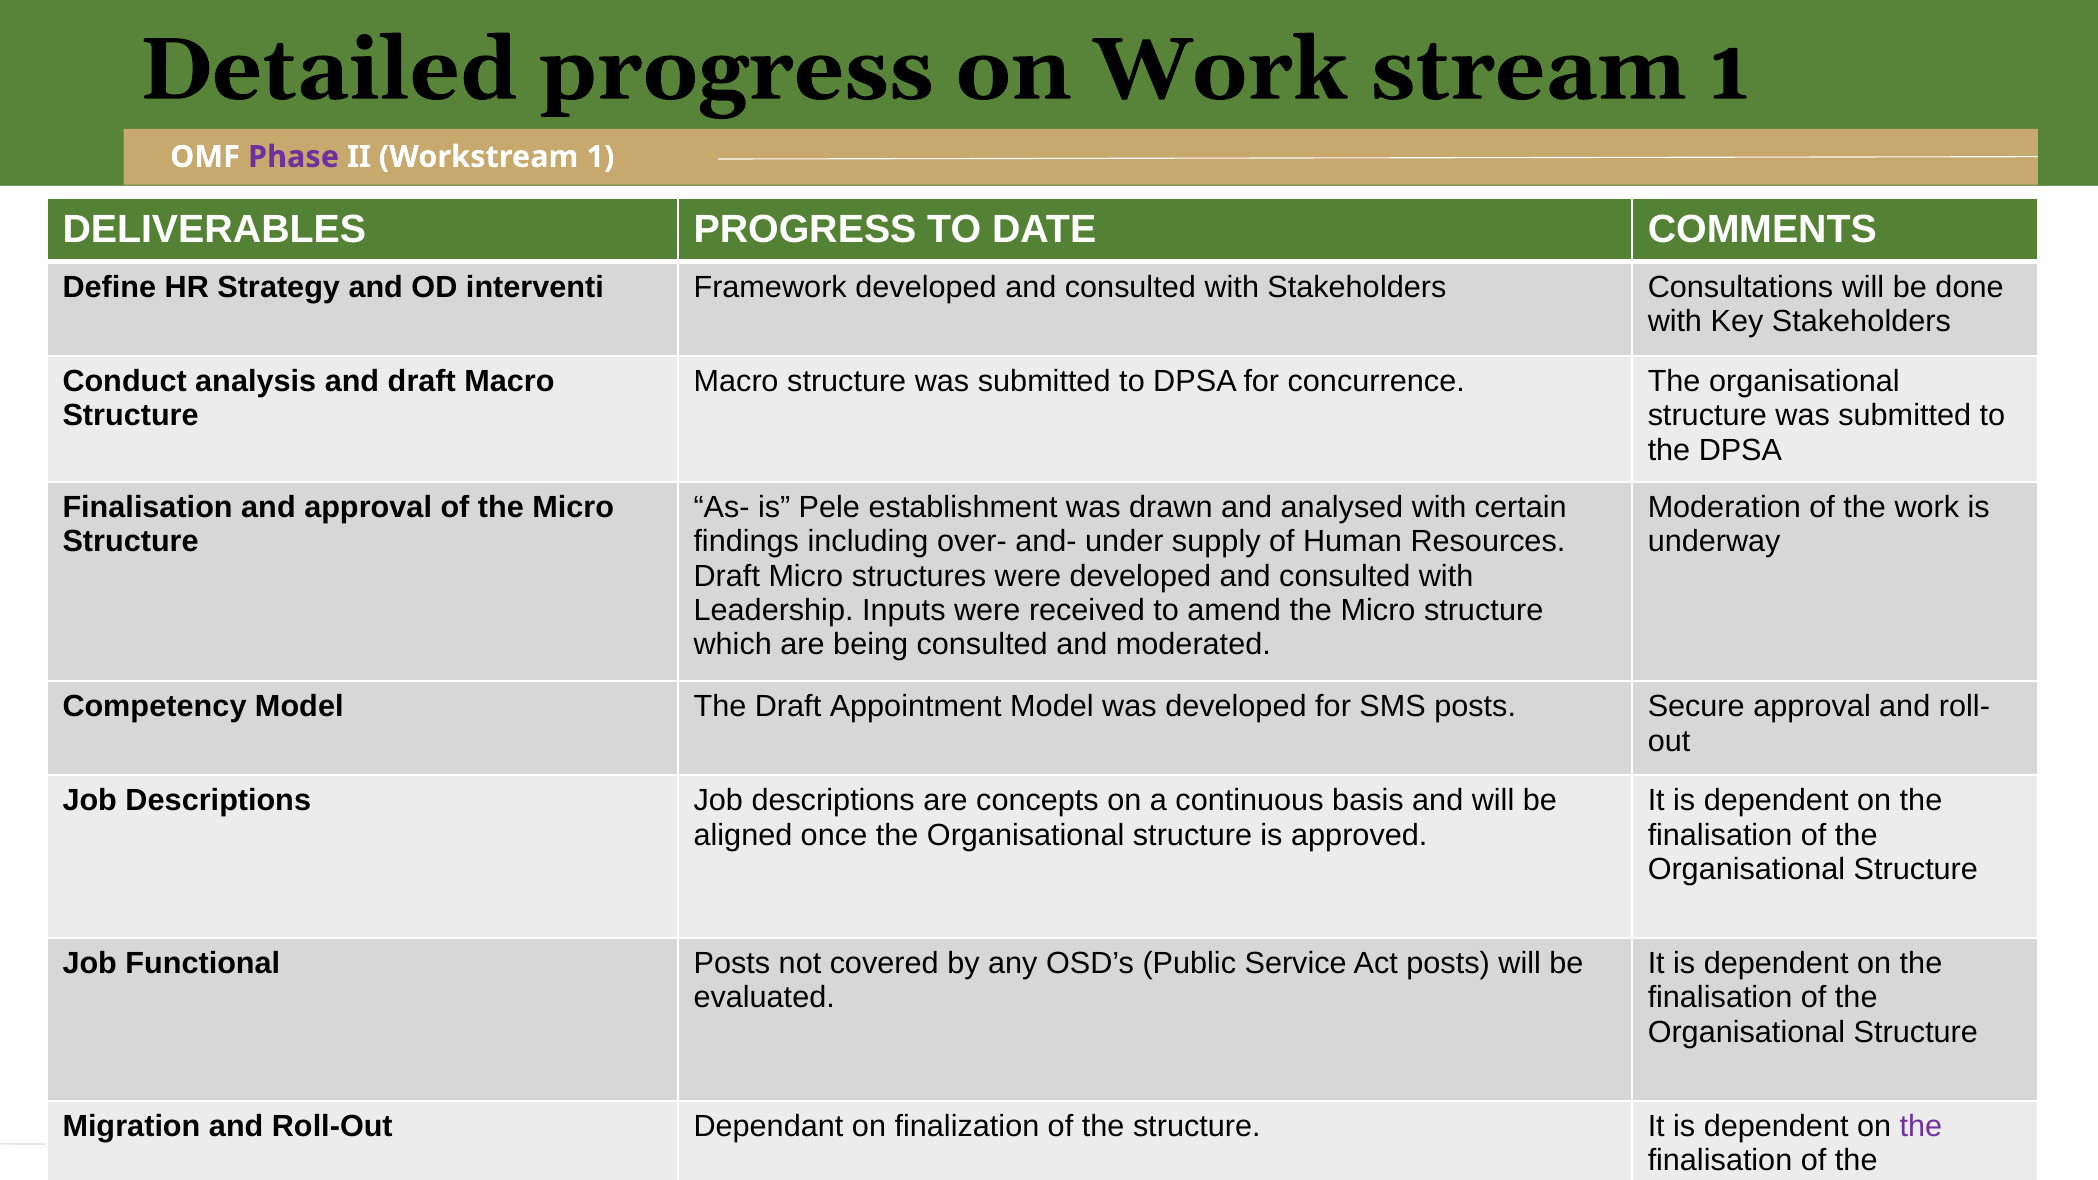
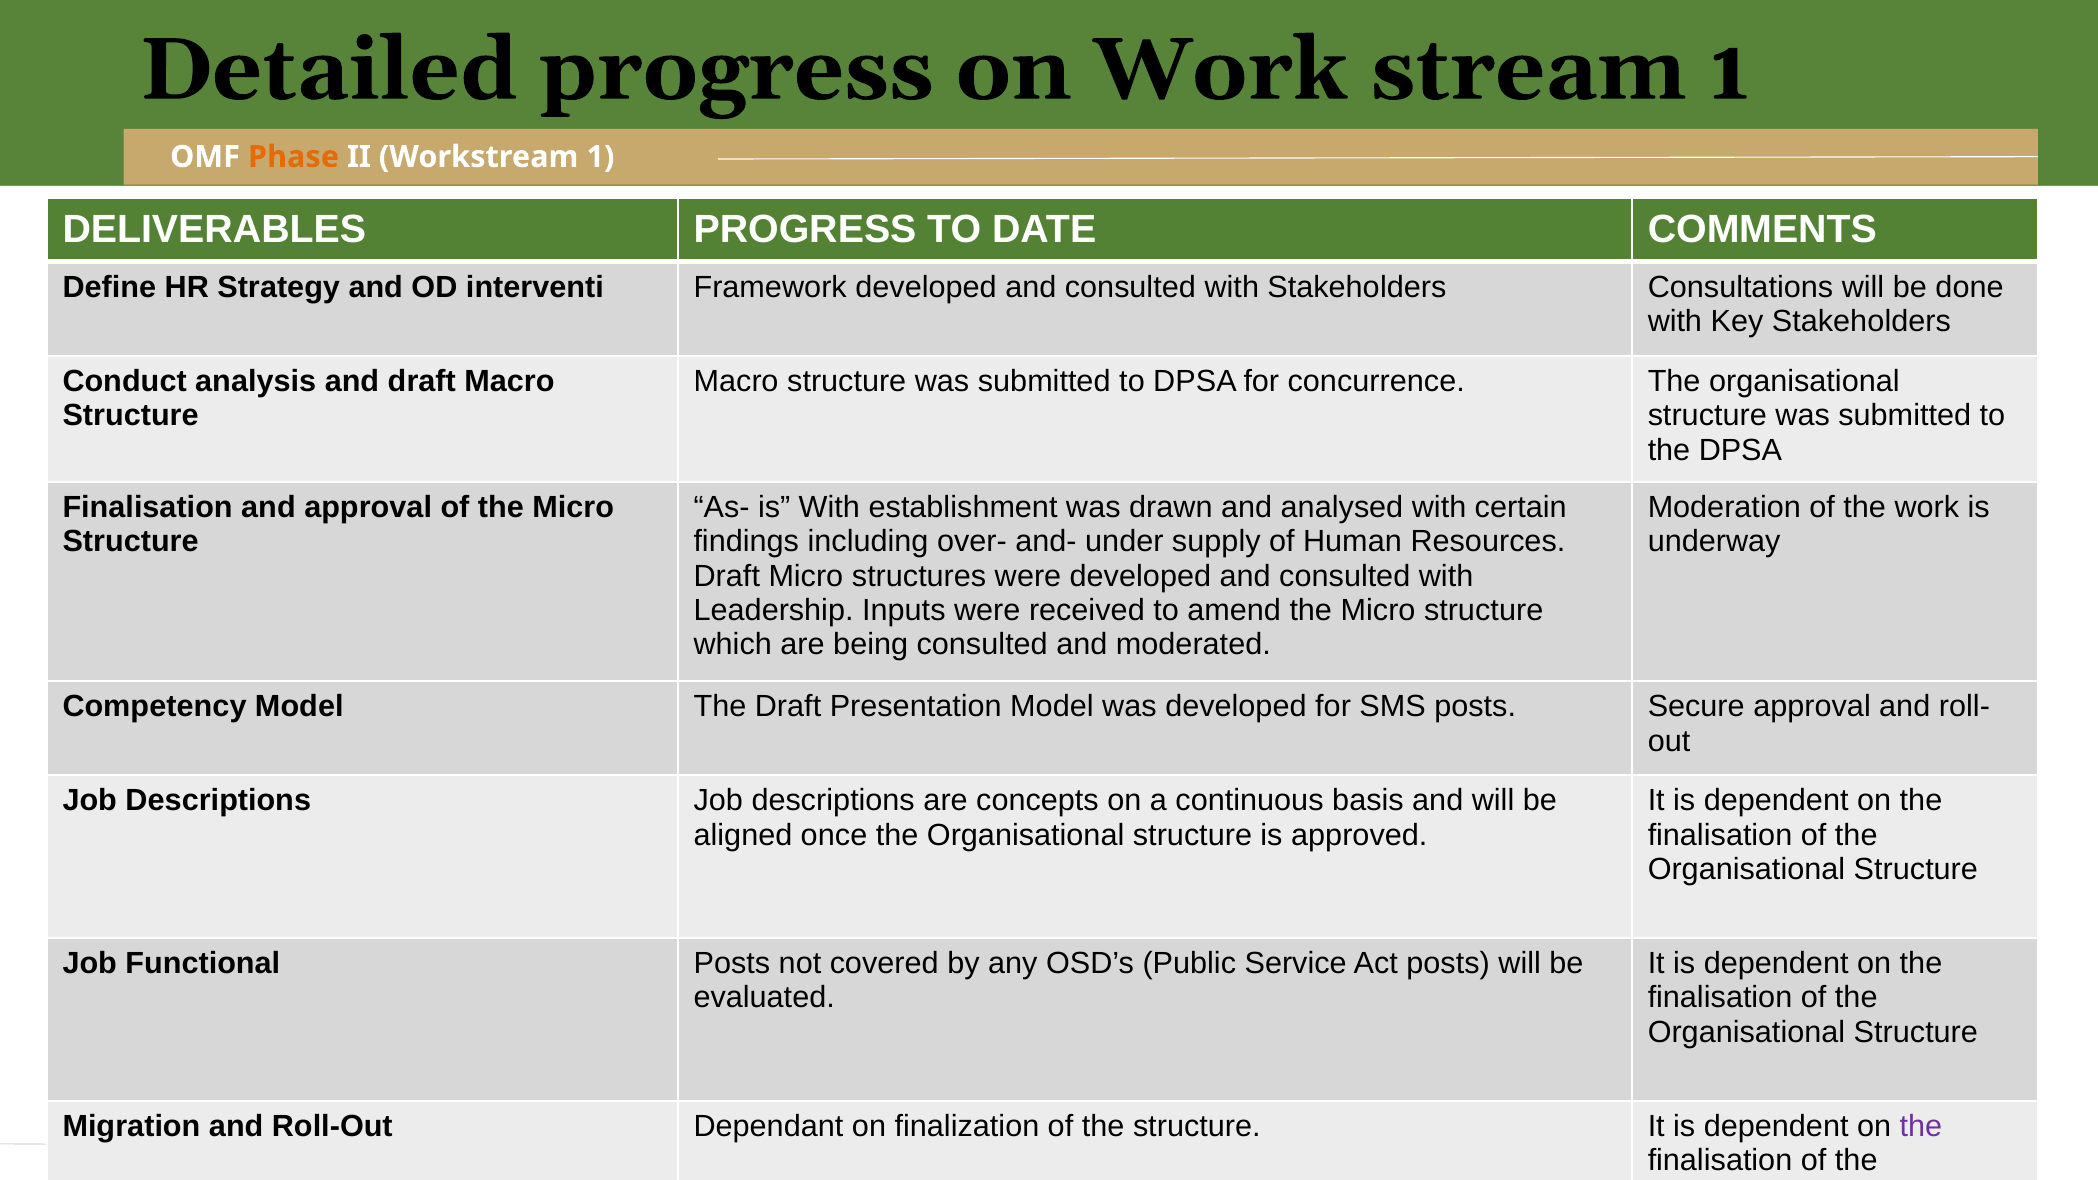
Phase colour: purple -> orange
is Pele: Pele -> With
Appointment: Appointment -> Presentation
